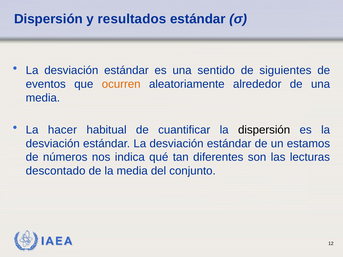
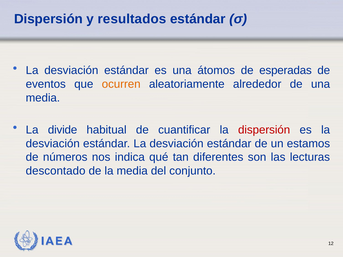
sentido: sentido -> átomos
siguientes: siguientes -> esperadas
hacer: hacer -> divide
dispersión at (264, 130) colour: black -> red
